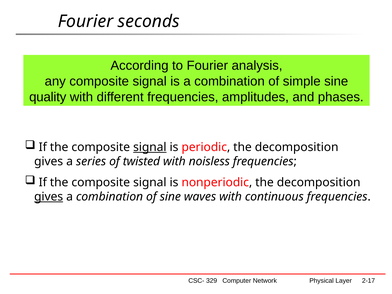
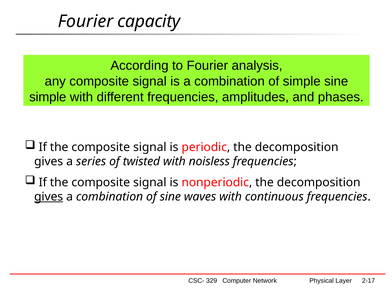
seconds: seconds -> capacity
quality at (48, 97): quality -> simple
signal at (150, 147) underline: present -> none
